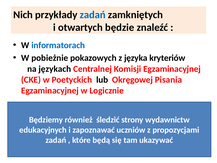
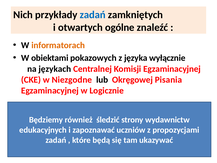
będzie: będzie -> ogólne
informatorach colour: blue -> orange
pobieżnie: pobieżnie -> obiektami
kryteriów: kryteriów -> wyłącznie
Poetyckich: Poetyckich -> Niezgodne
